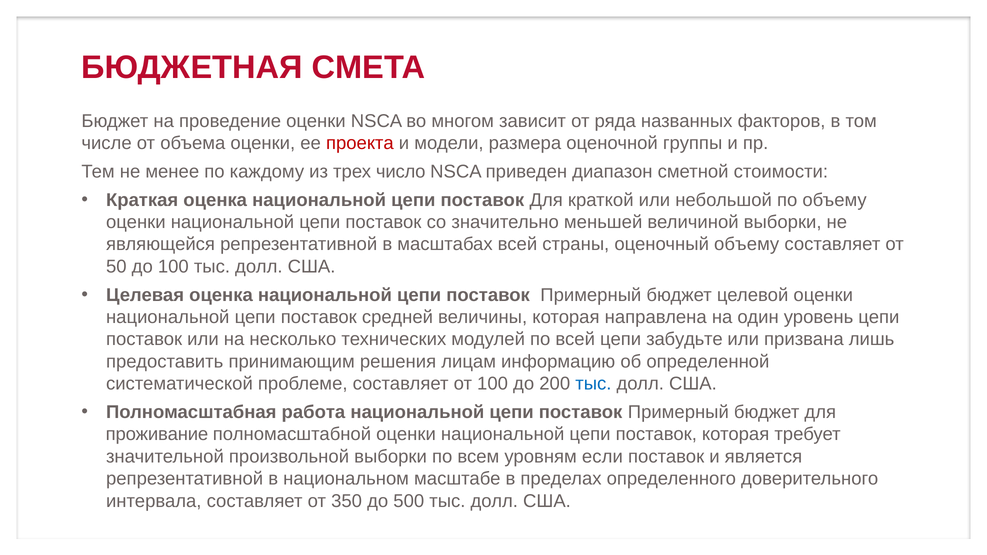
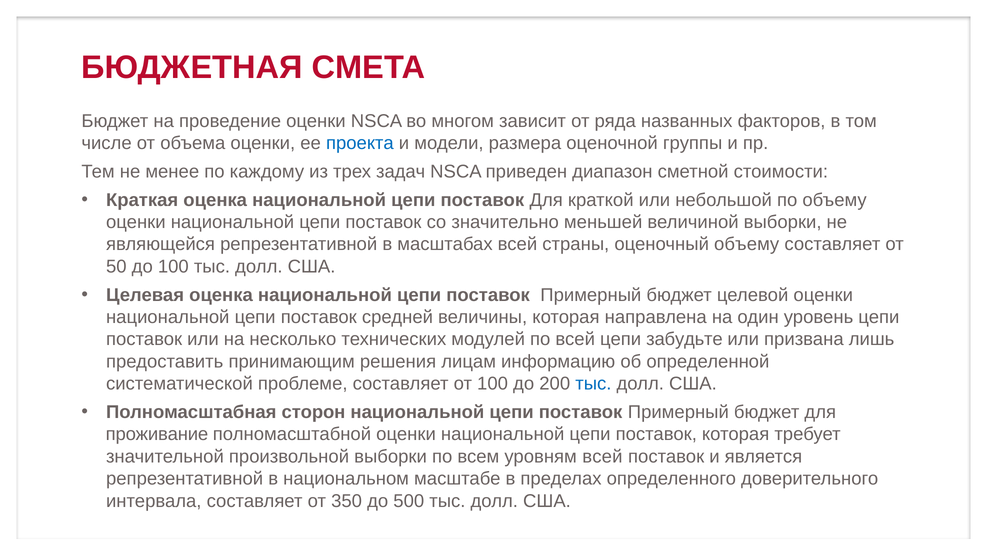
проекта colour: red -> blue
число: число -> задач
работа: работа -> сторон
уровням если: если -> всей
